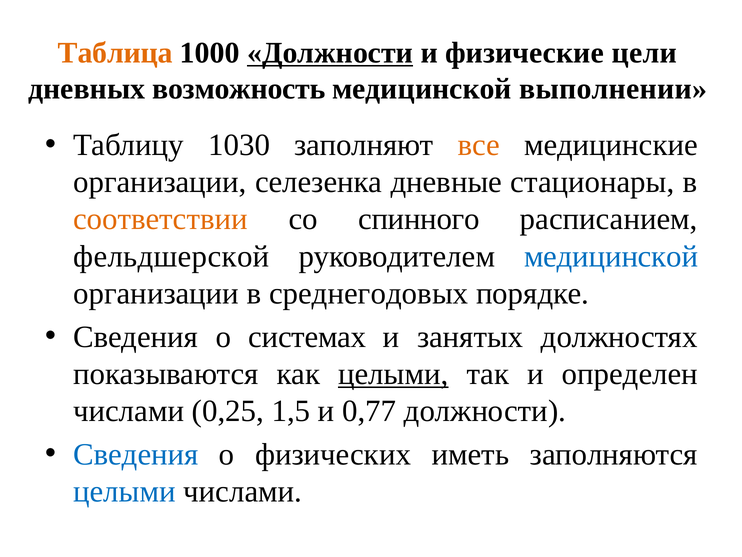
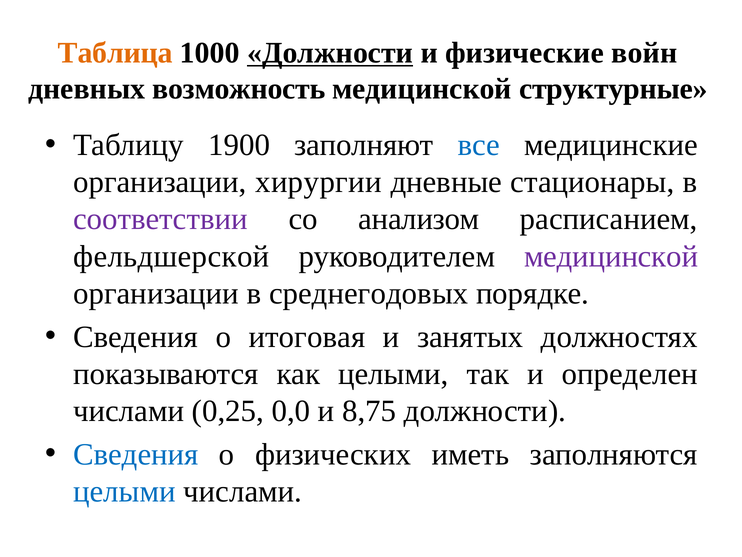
цели: цели -> войн
выполнении: выполнении -> структурные
1030: 1030 -> 1900
все colour: orange -> blue
селезенка: селезенка -> хирургии
соответствии colour: orange -> purple
спинного: спинного -> анализом
медицинской at (611, 256) colour: blue -> purple
системах: системах -> итоговая
целыми at (393, 374) underline: present -> none
1,5: 1,5 -> 0,0
0,77: 0,77 -> 8,75
